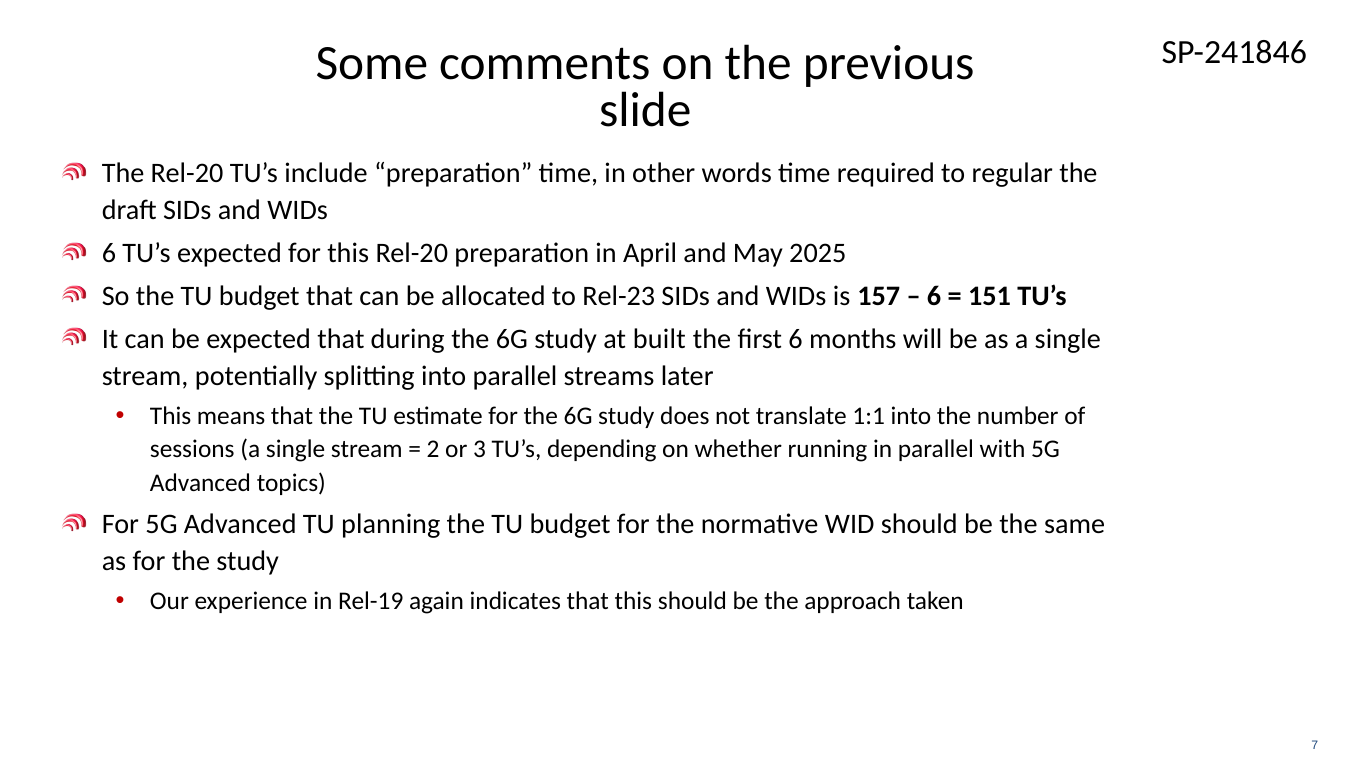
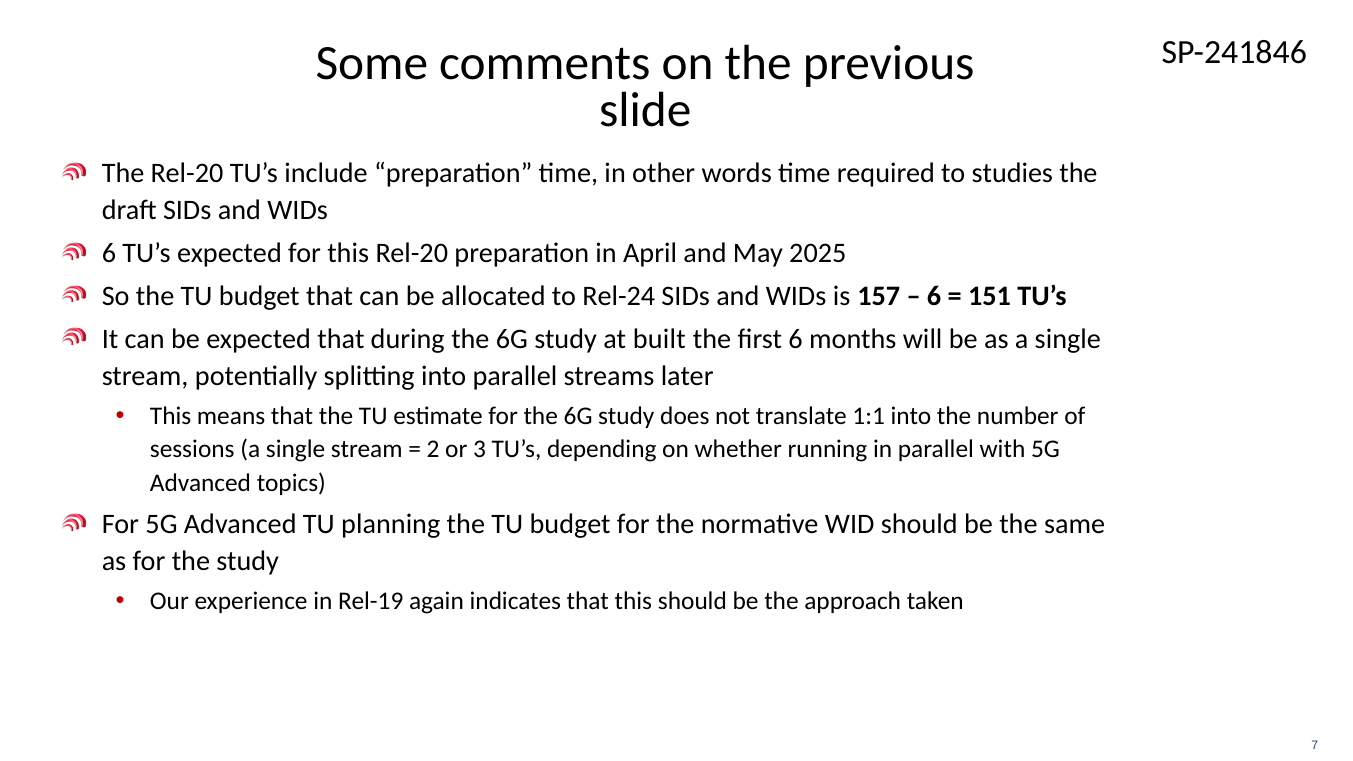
regular: regular -> studies
Rel-23: Rel-23 -> Rel-24
